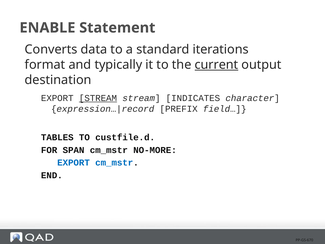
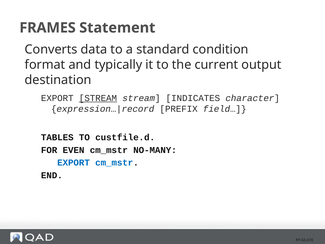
ENABLE: ENABLE -> FRAMES
iterations: iterations -> condition
current underline: present -> none
SPAN: SPAN -> EVEN
NO-MORE: NO-MORE -> NO-MANY
